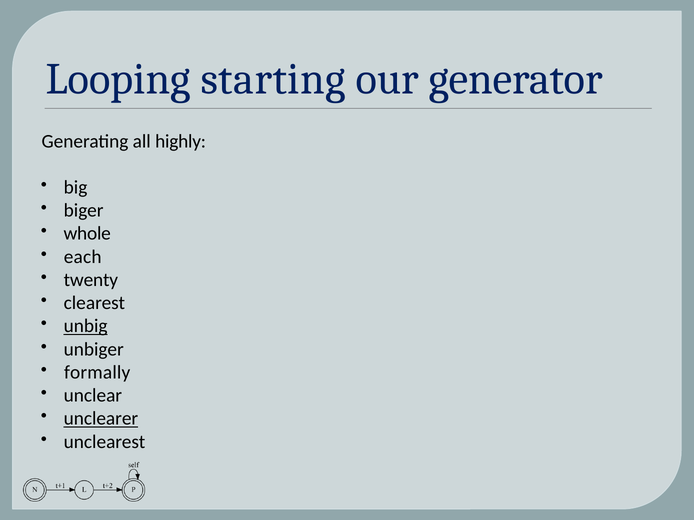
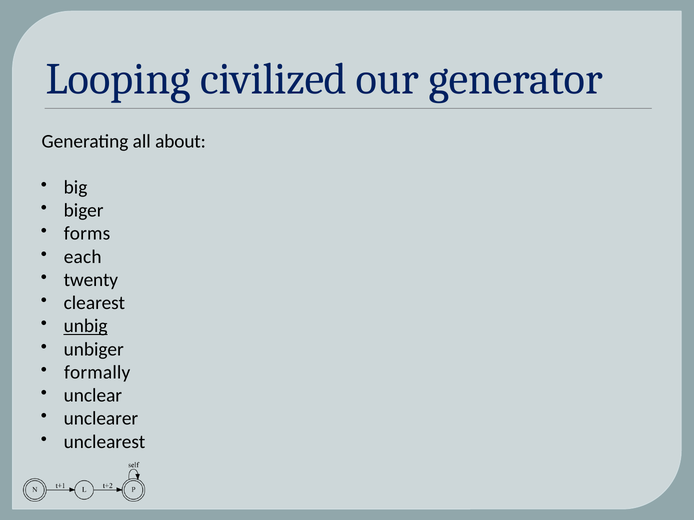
starting: starting -> civilized
highly: highly -> about
whole: whole -> forms
unclearer underline: present -> none
